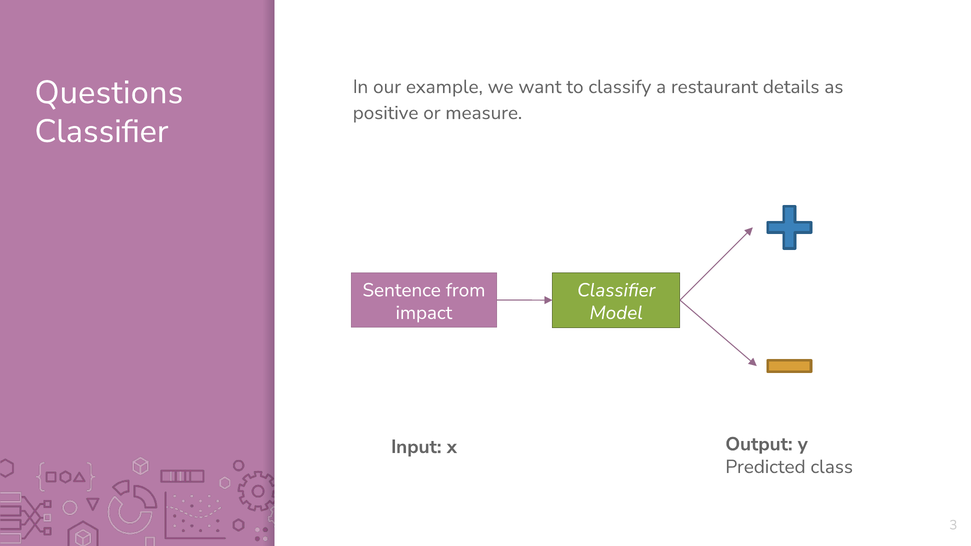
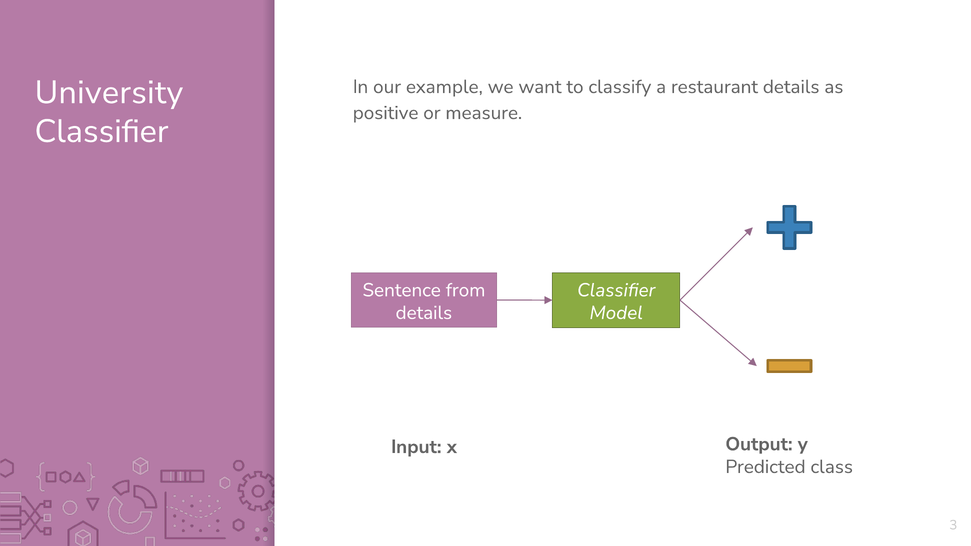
Questions: Questions -> University
impact at (424, 313): impact -> details
